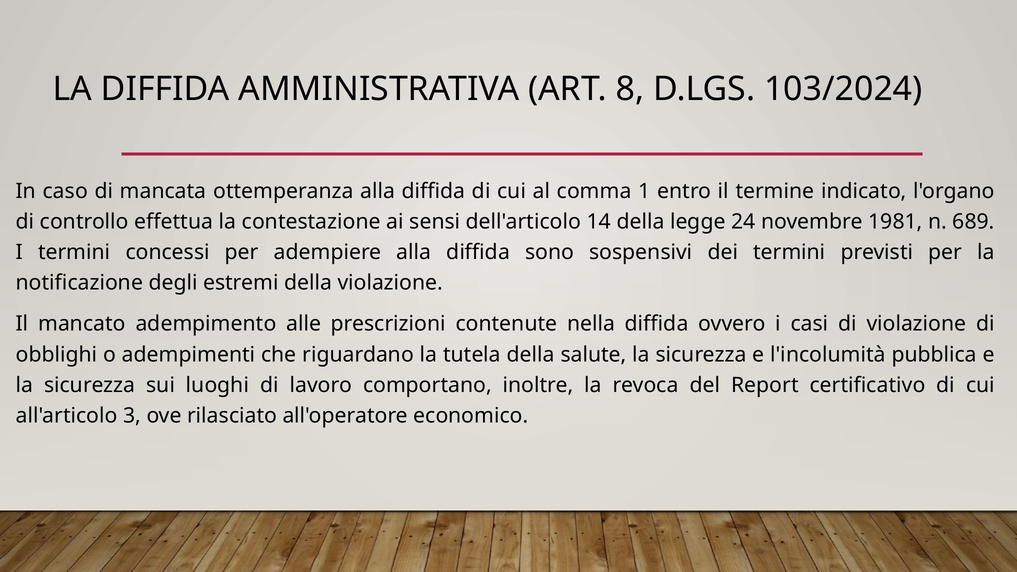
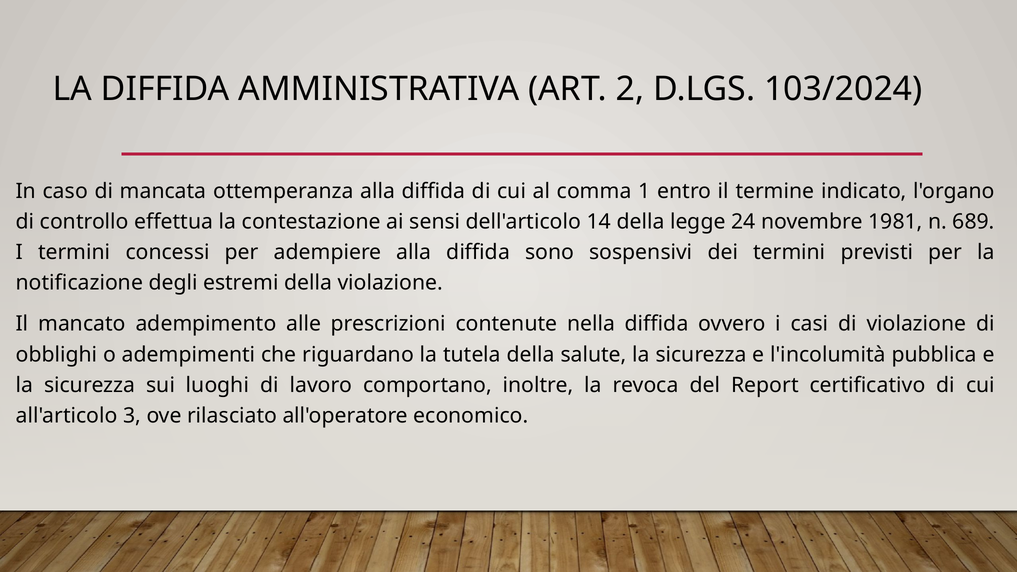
8: 8 -> 2
